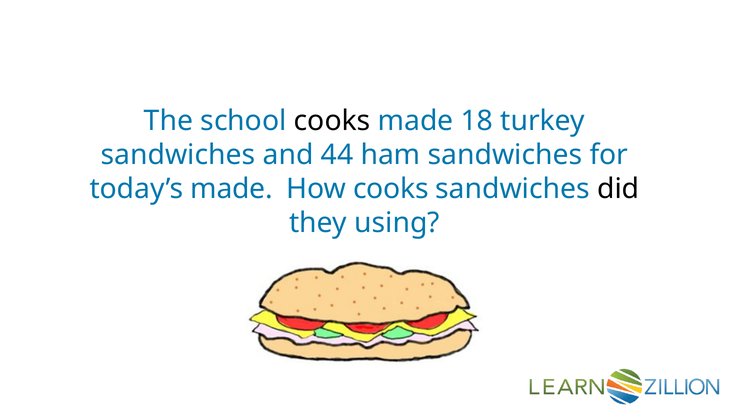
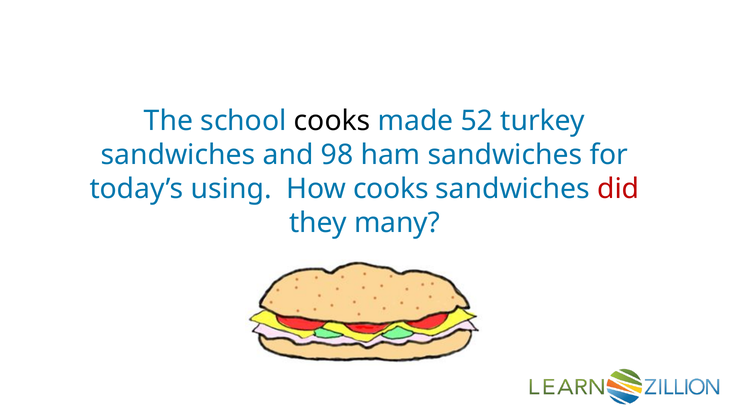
18: 18 -> 52
44: 44 -> 98
today’s made: made -> using
did colour: black -> red
using: using -> many
